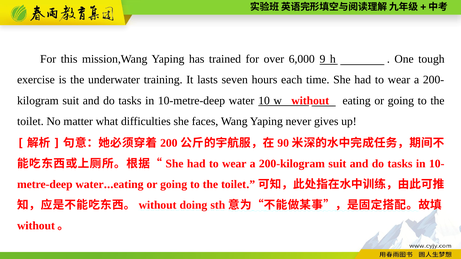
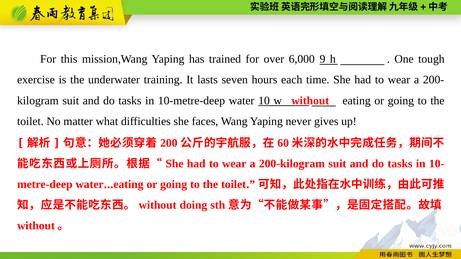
90: 90 -> 60
